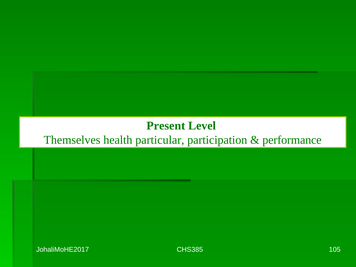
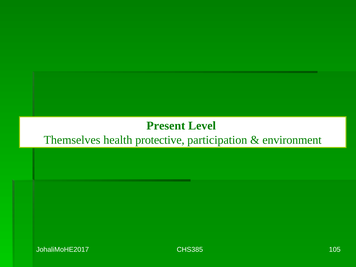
particular: particular -> protective
performance: performance -> environment
